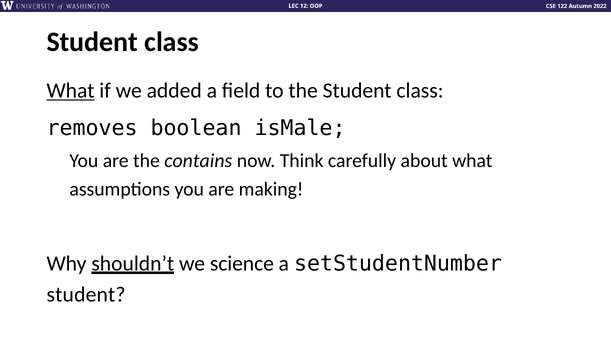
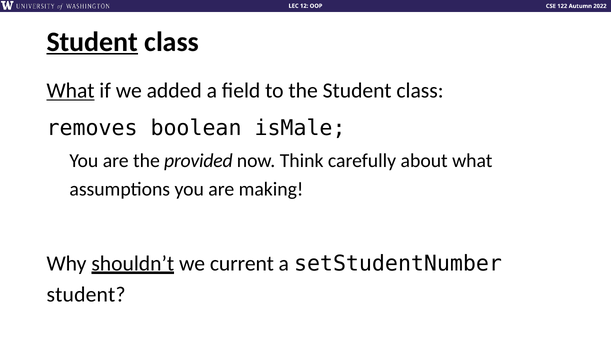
Student at (92, 42) underline: none -> present
contains: contains -> provided
science: science -> current
